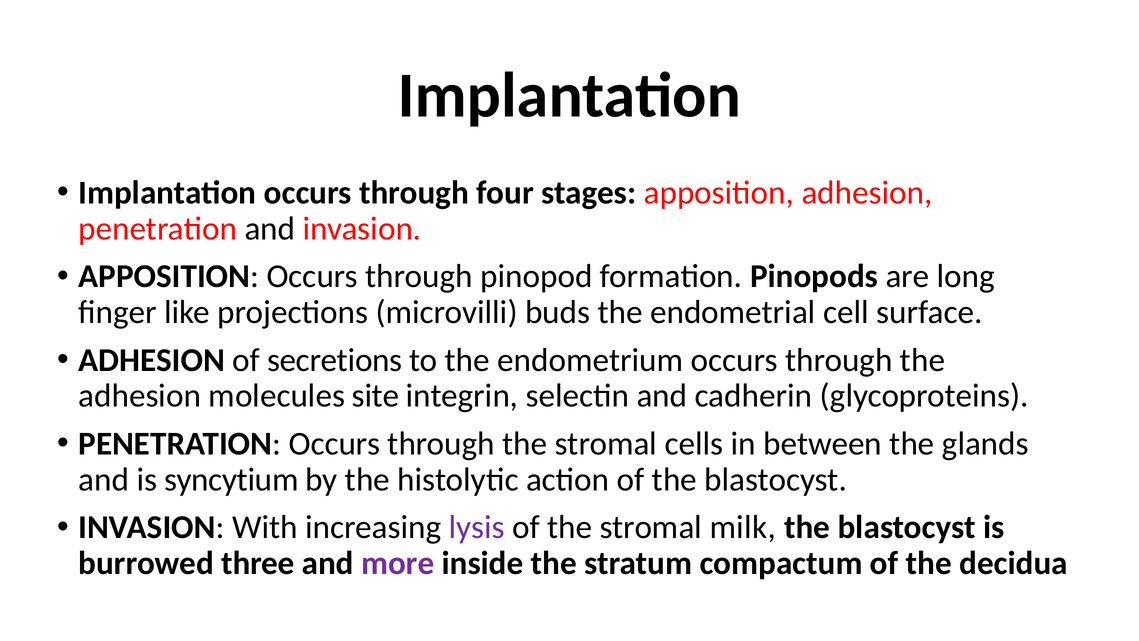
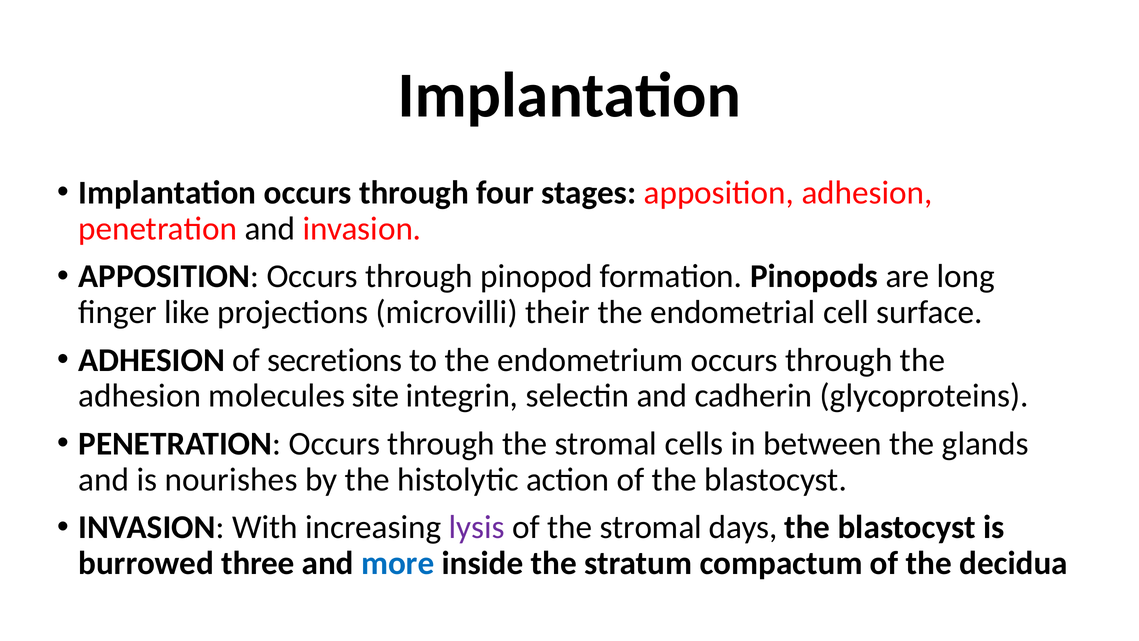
buds: buds -> their
syncytium: syncytium -> nourishes
milk: milk -> days
more colour: purple -> blue
